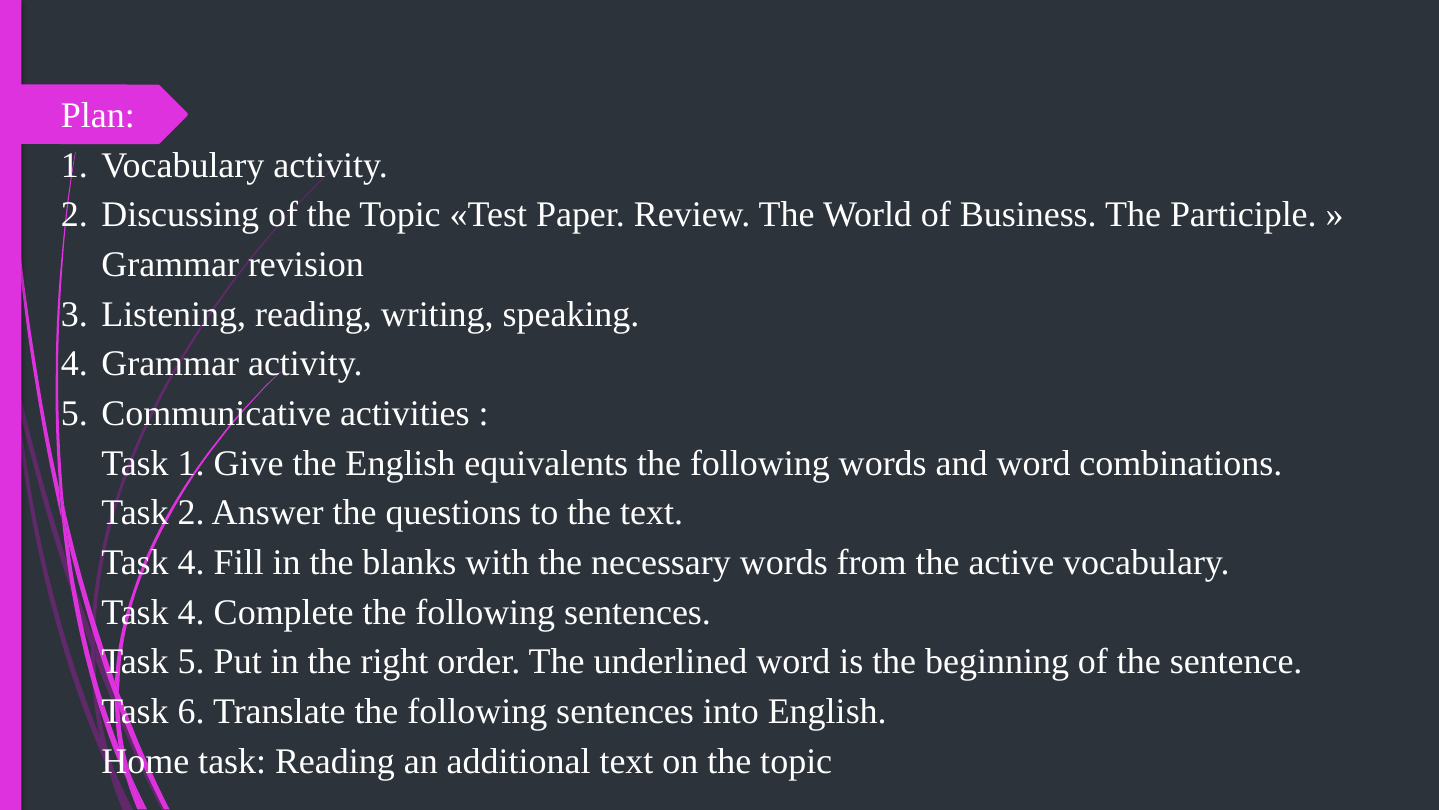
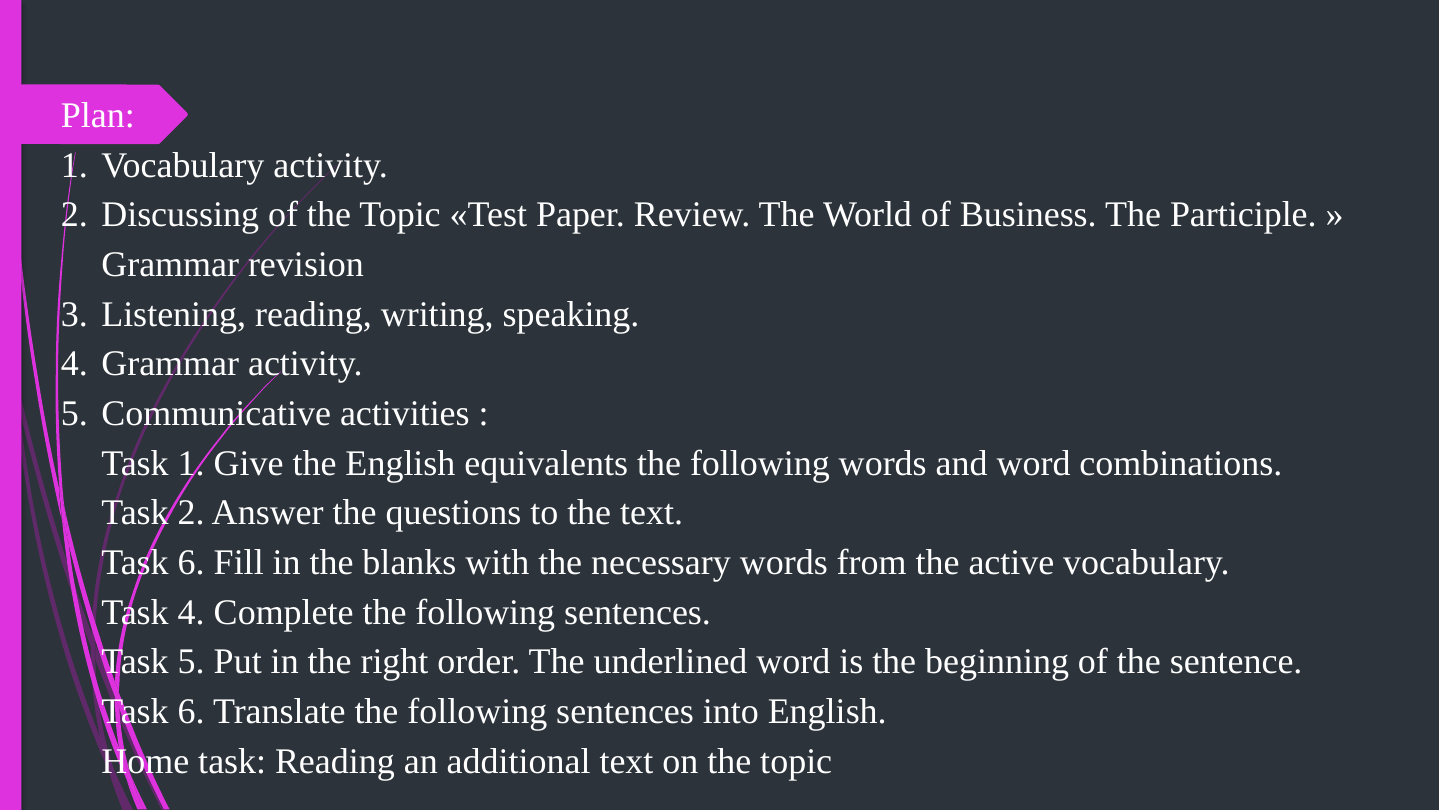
4 at (191, 562): 4 -> 6
